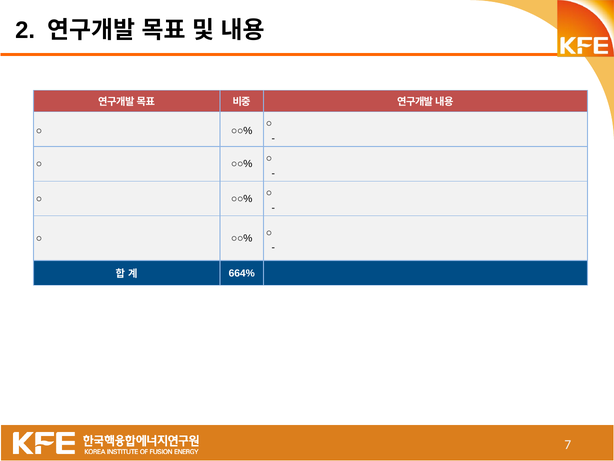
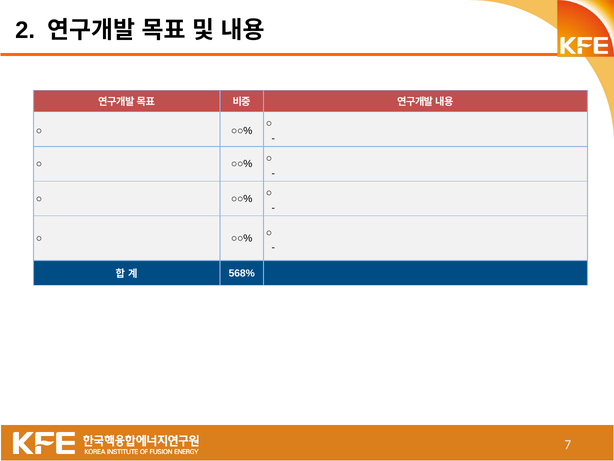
664%: 664% -> 568%
